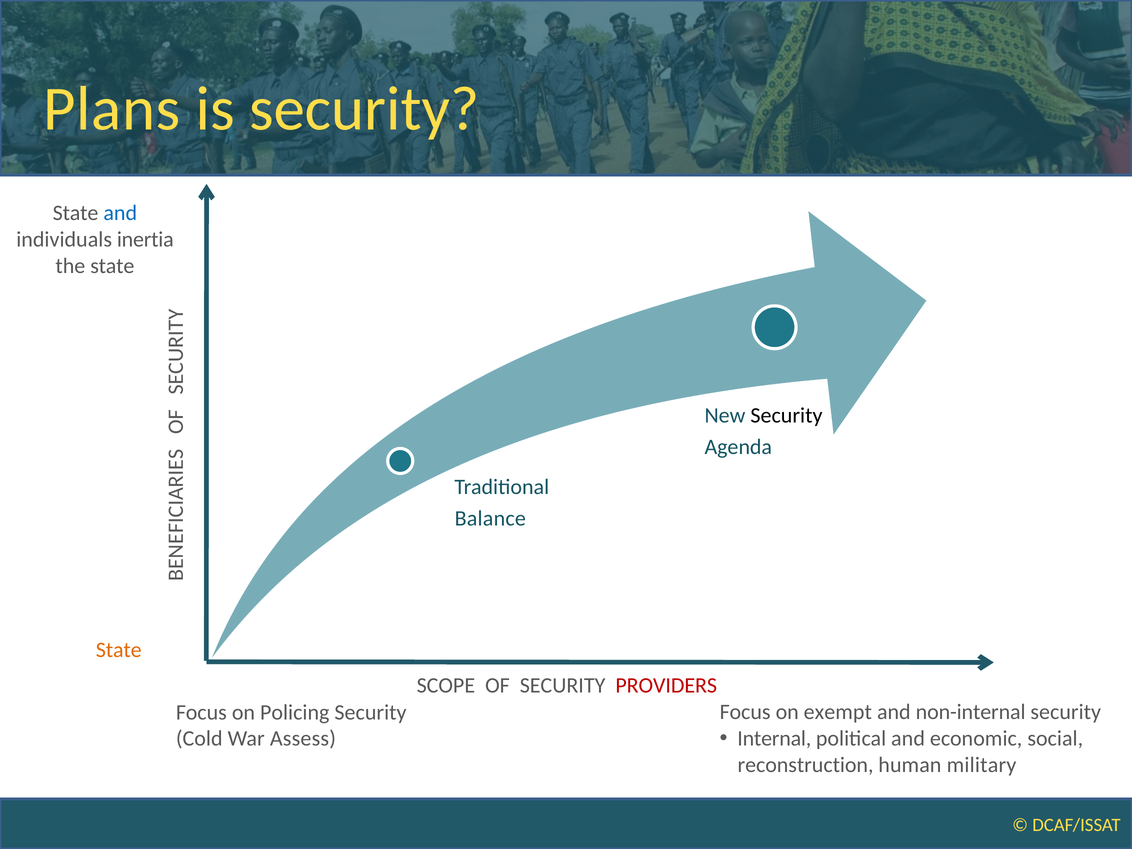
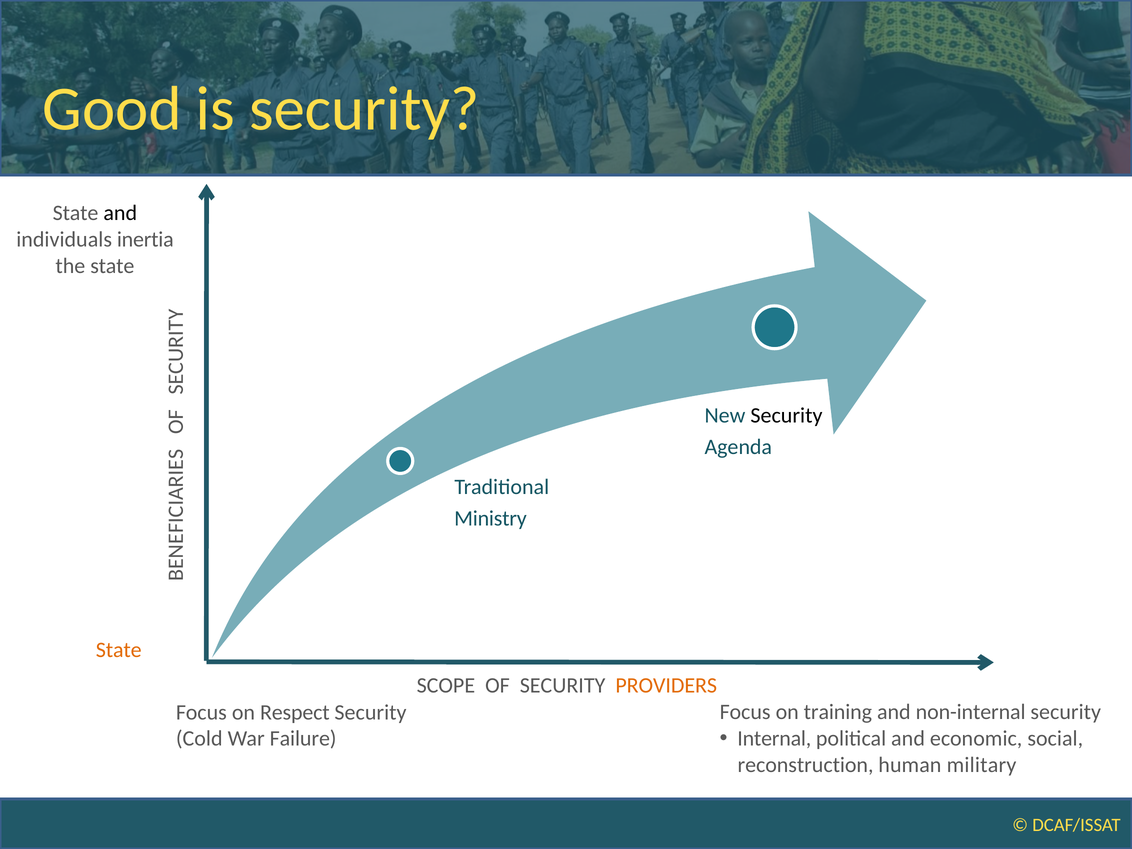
Plans: Plans -> Good
and at (120, 213) colour: blue -> black
Balance: Balance -> Ministry
PROVIDERS colour: red -> orange
Policing: Policing -> Respect
exempt: exempt -> training
Assess: Assess -> Failure
